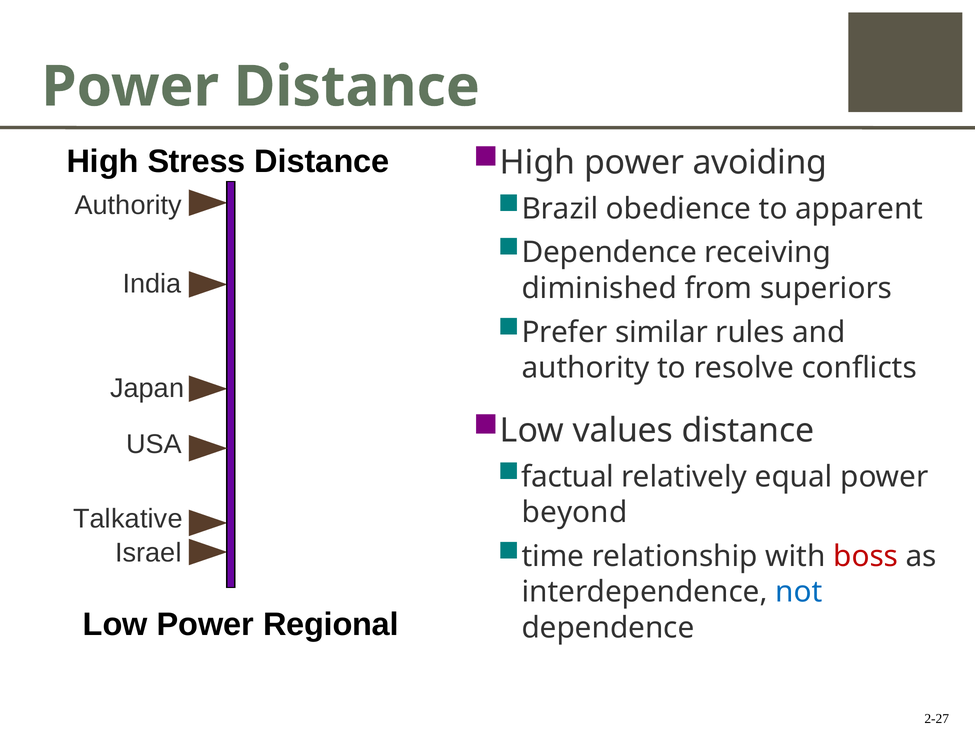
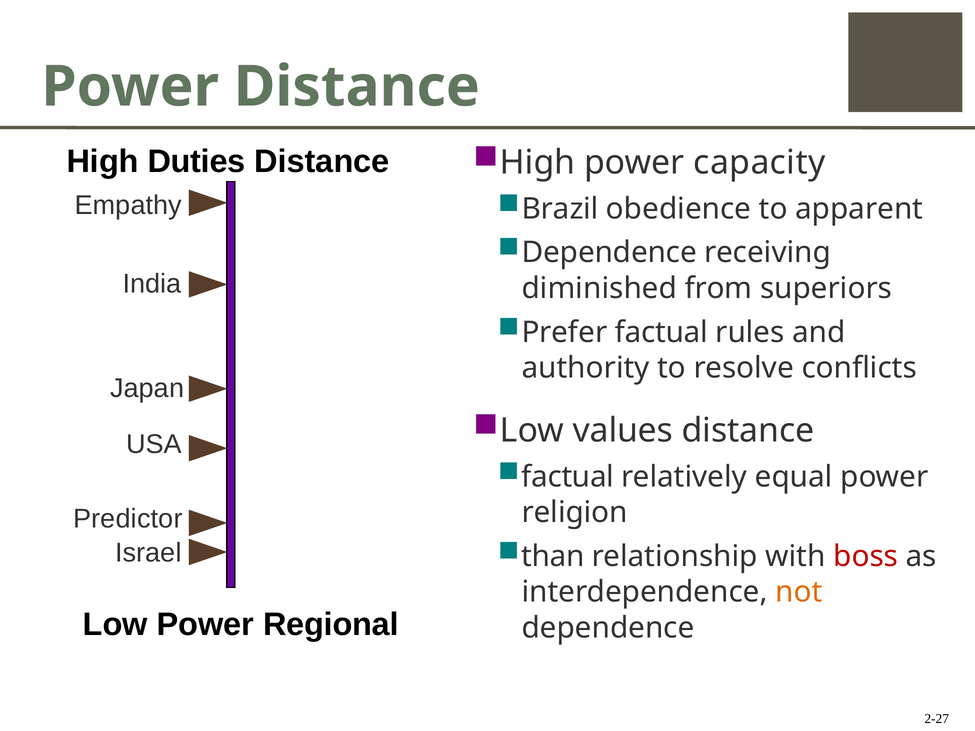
avoiding: avoiding -> capacity
Stress: Stress -> Duties
Authority at (128, 205): Authority -> Empathy
Prefer similar: similar -> factual
beyond: beyond -> religion
Talkative: Talkative -> Predictor
time: time -> than
not colour: blue -> orange
